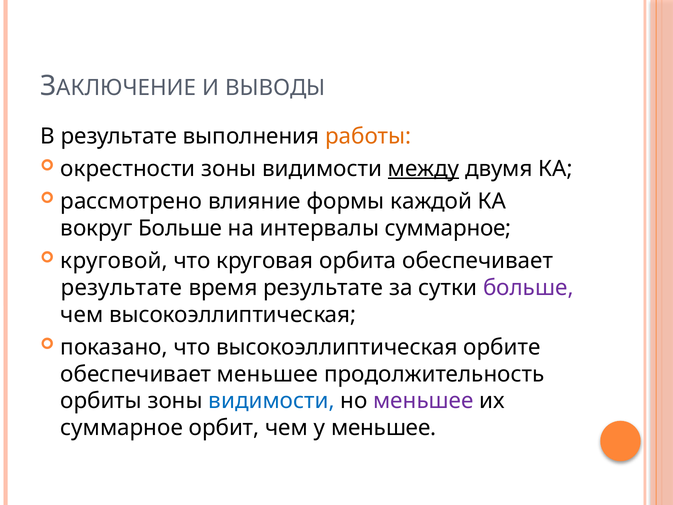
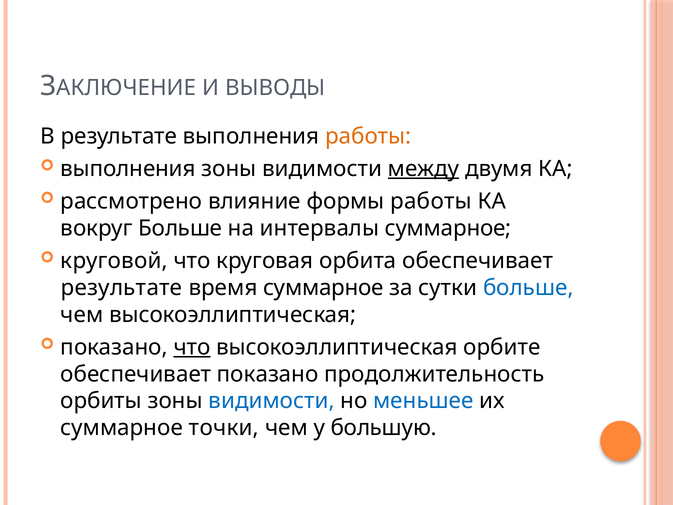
окрестности at (128, 169): окрестности -> выполнения
формы каждой: каждой -> работы
время результате: результате -> суммарное
больше at (528, 288) colour: purple -> blue
что at (192, 347) underline: none -> present
обеспечивает меньшее: меньшее -> показано
меньшее at (423, 401) colour: purple -> blue
орбит: орбит -> точки
у меньшее: меньшее -> большую
